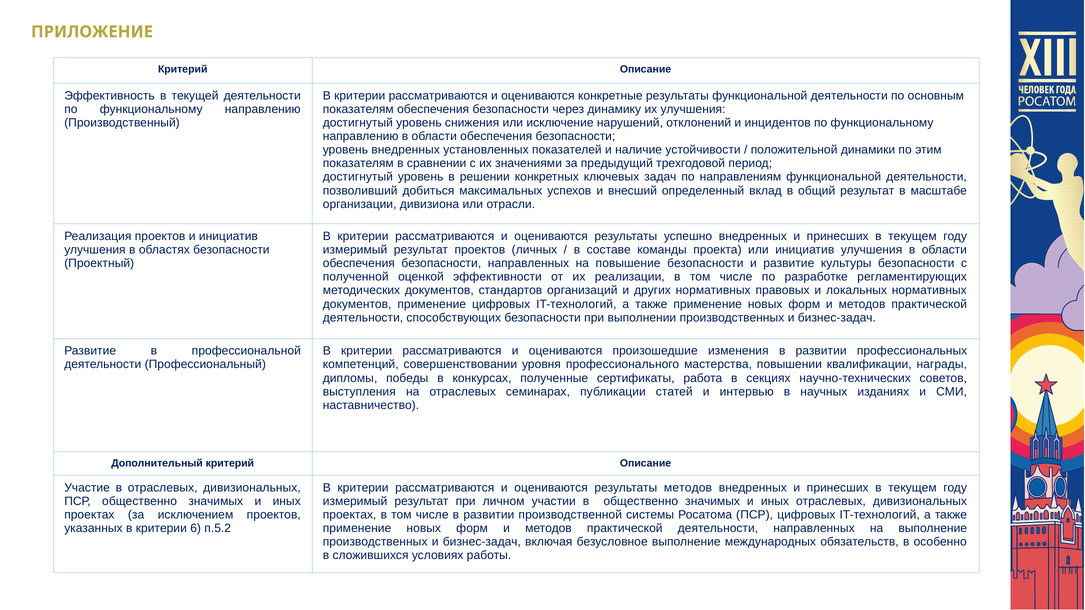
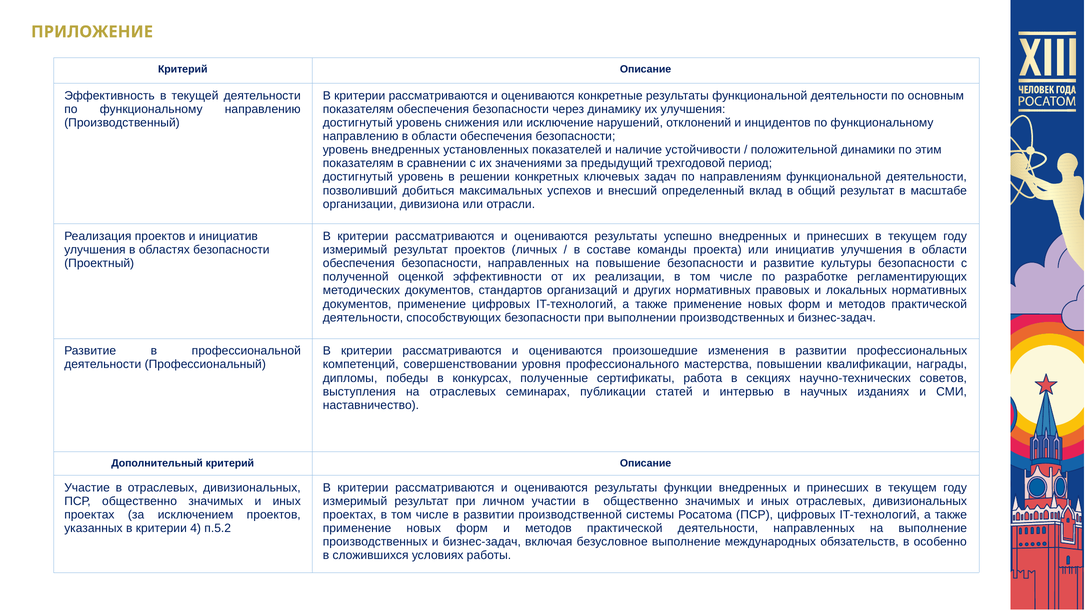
результаты методов: методов -> функции
6: 6 -> 4
